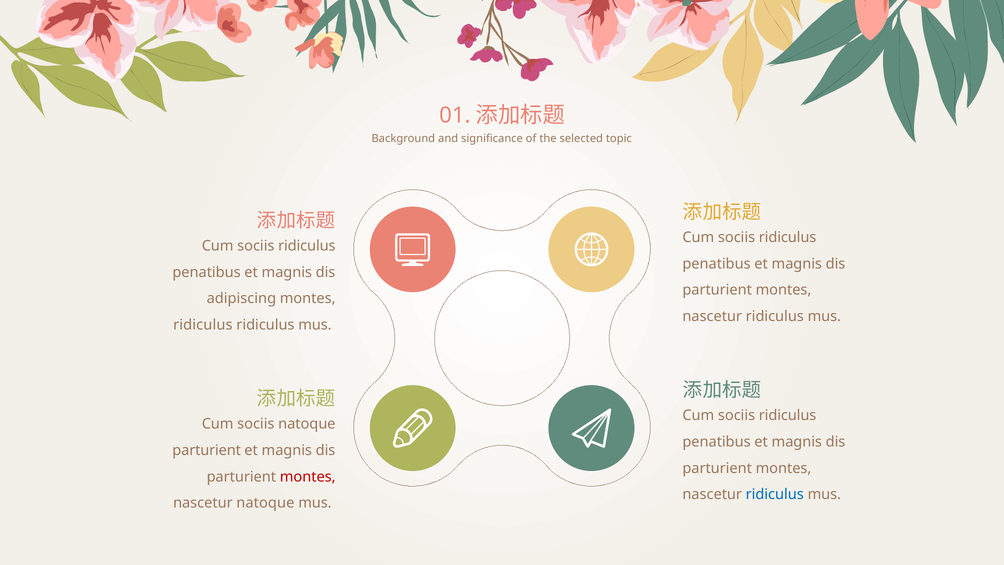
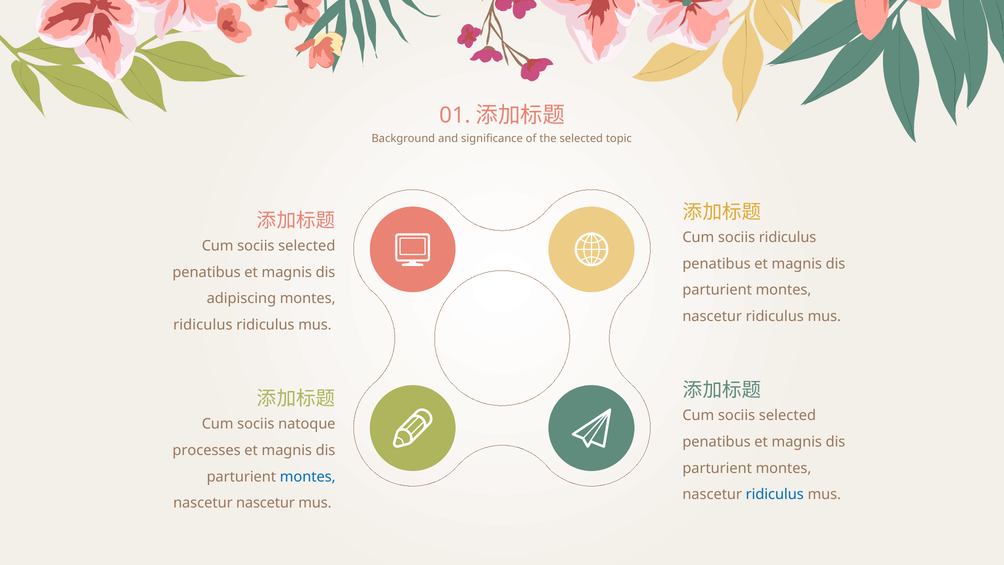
ridiculus at (307, 246): ridiculus -> selected
ridiculus at (788, 415): ridiculus -> selected
parturient at (207, 450): parturient -> processes
montes at (308, 477) colour: red -> blue
nascetur natoque: natoque -> nascetur
